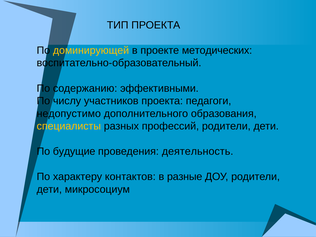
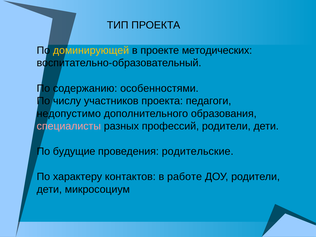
эффективными: эффективными -> особенностями
специалисты colour: yellow -> pink
деятельность: деятельность -> родительские
разные: разные -> работе
